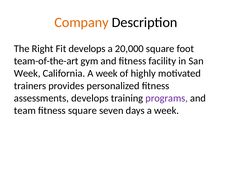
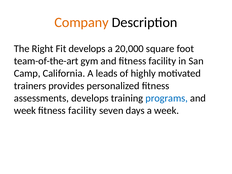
Week at (27, 73): Week -> Camp
California A week: week -> leads
programs colour: purple -> blue
team at (25, 111): team -> week
square at (82, 111): square -> facility
